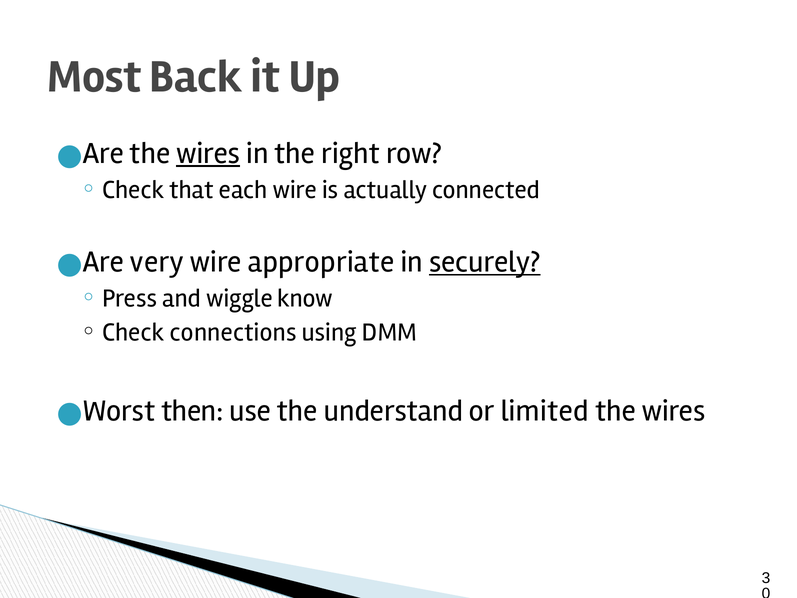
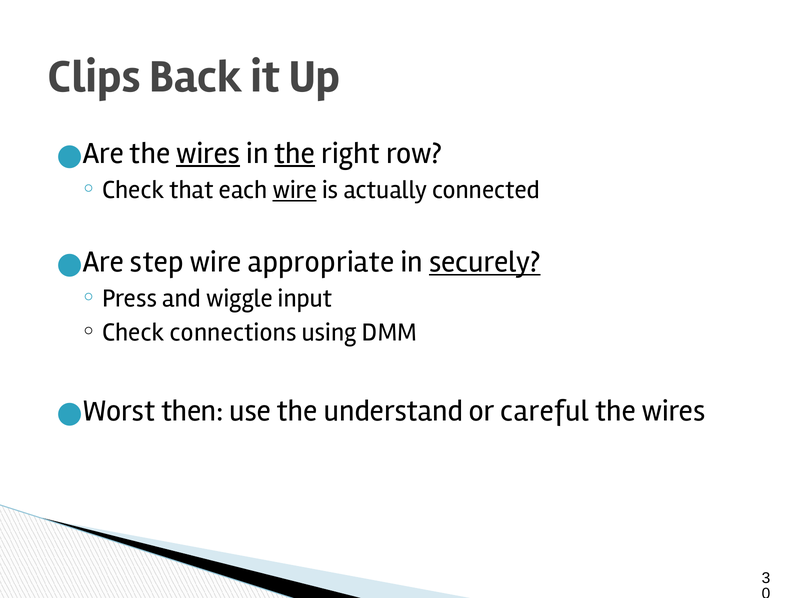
Most: Most -> Clips
the at (295, 153) underline: none -> present
wire at (295, 190) underline: none -> present
very: very -> step
know: know -> input
limited: limited -> careful
